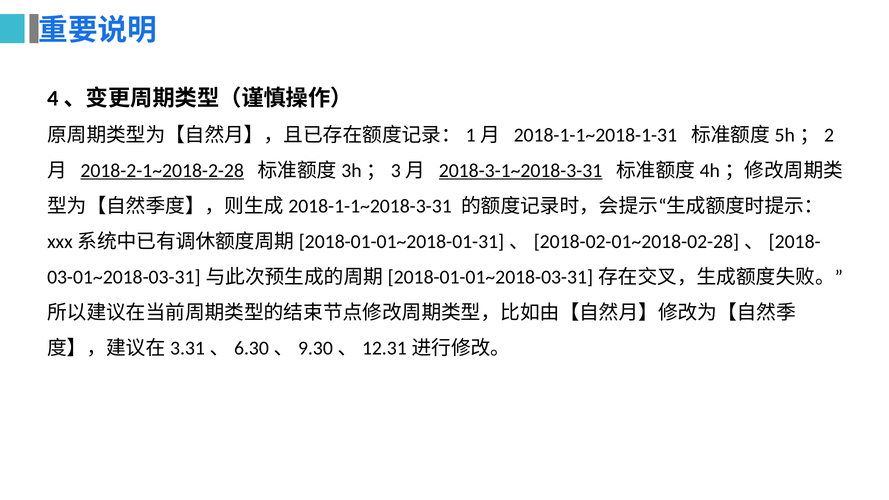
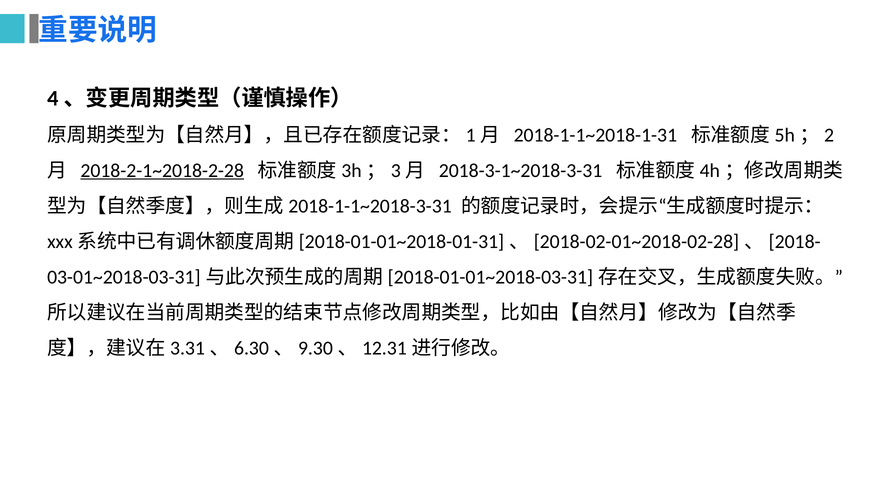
2018-3-1~2018-3-31 underline: present -> none
